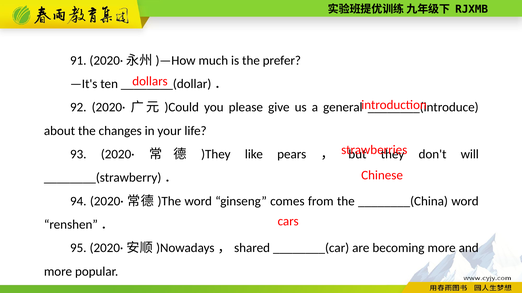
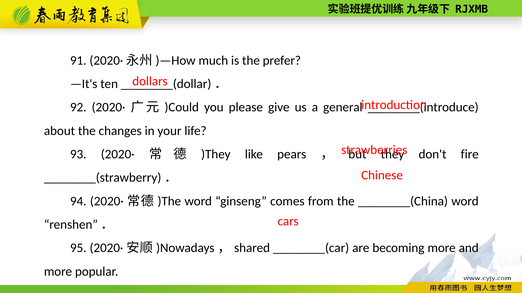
will: will -> fire
